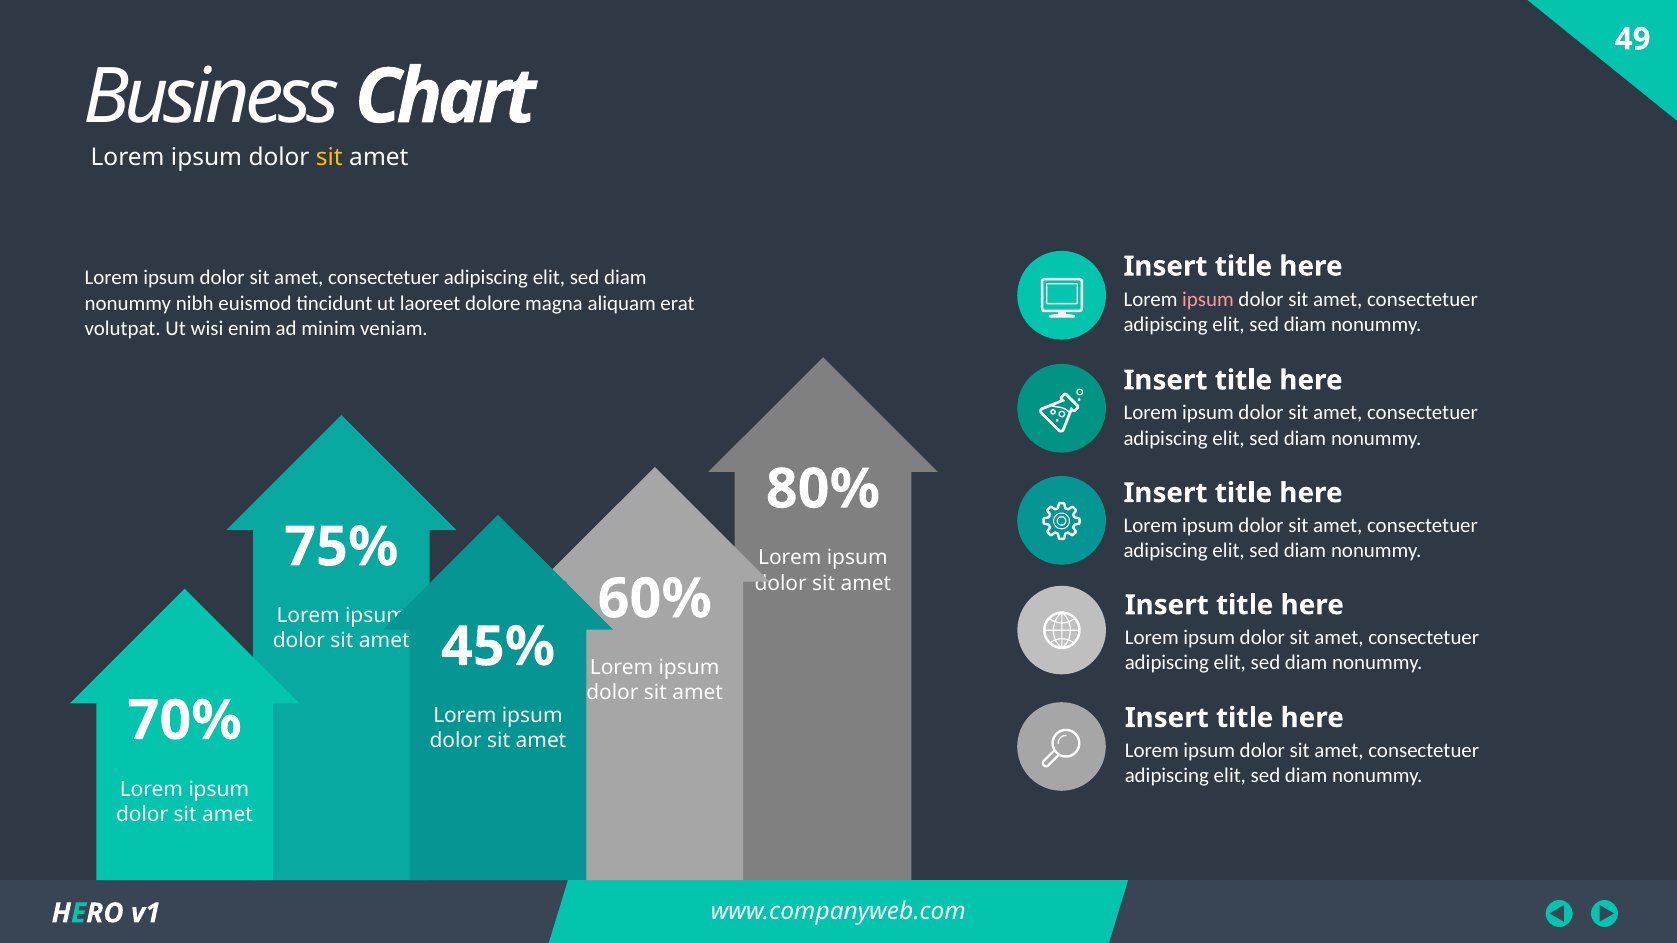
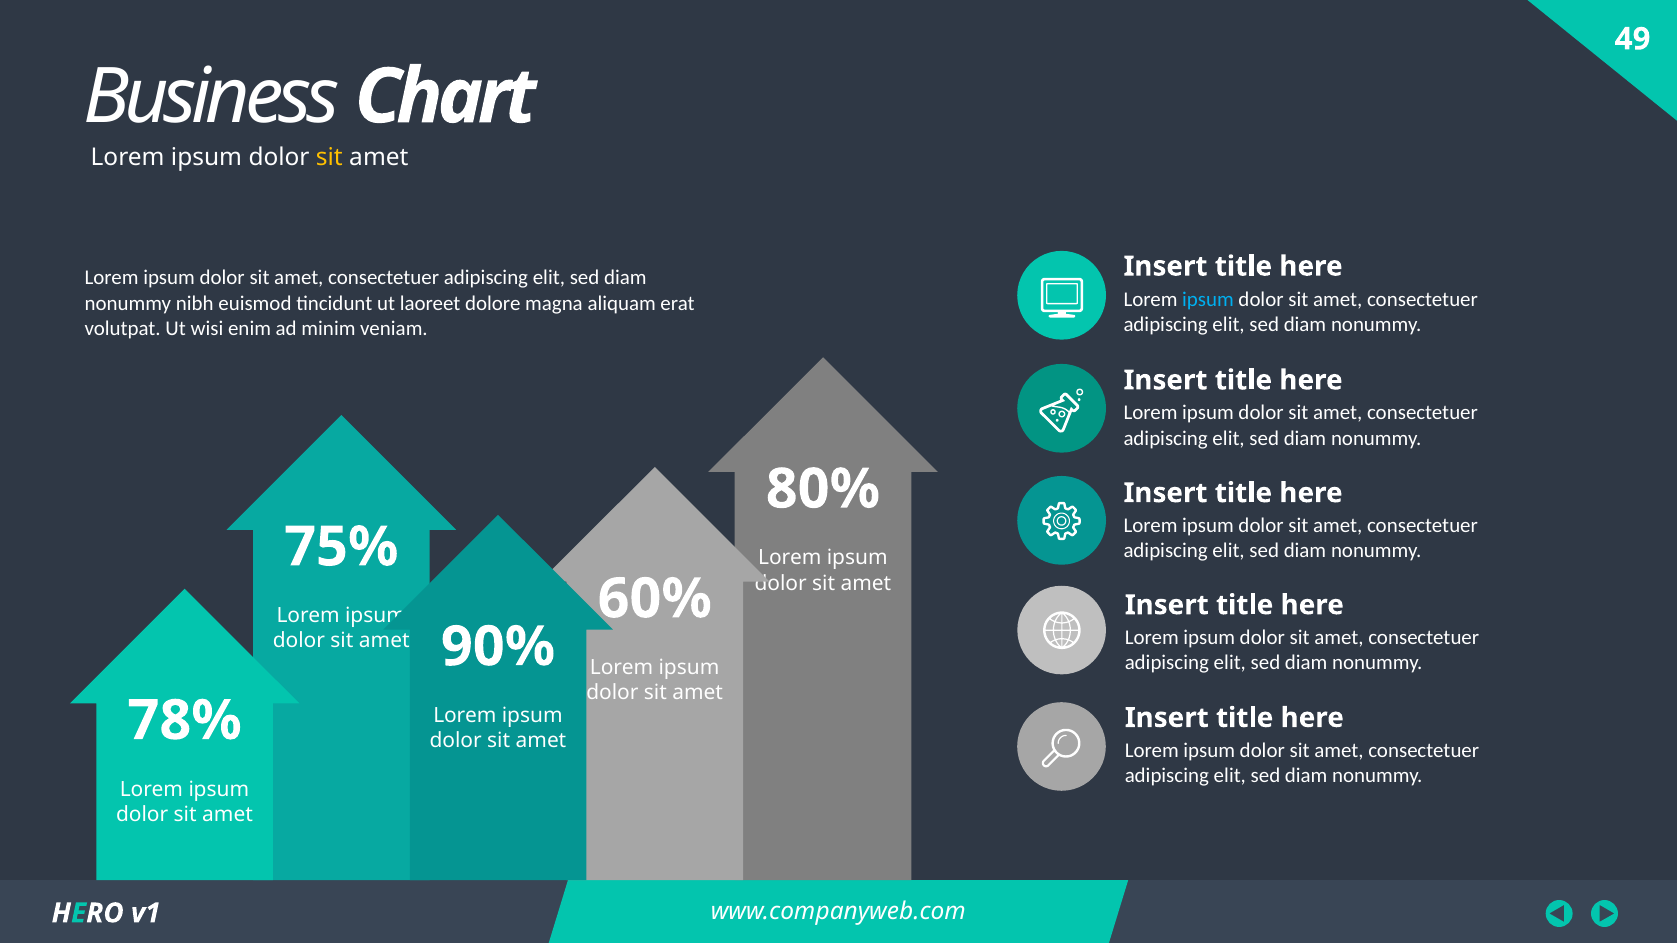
ipsum at (1208, 299) colour: pink -> light blue
45%: 45% -> 90%
70%: 70% -> 78%
